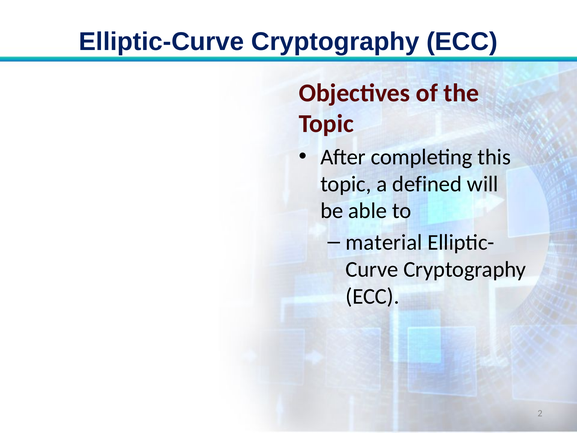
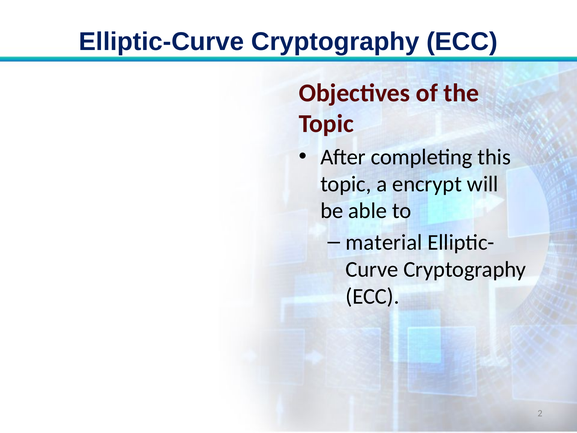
defined: defined -> encrypt
